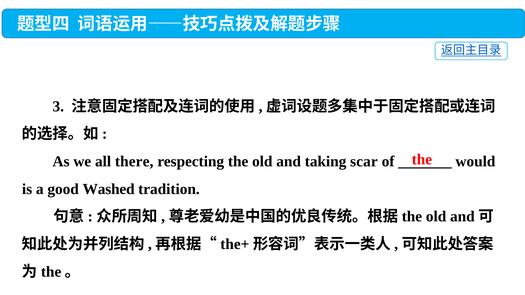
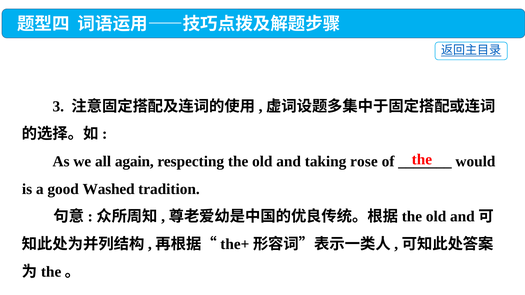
there: there -> again
scar: scar -> rose
